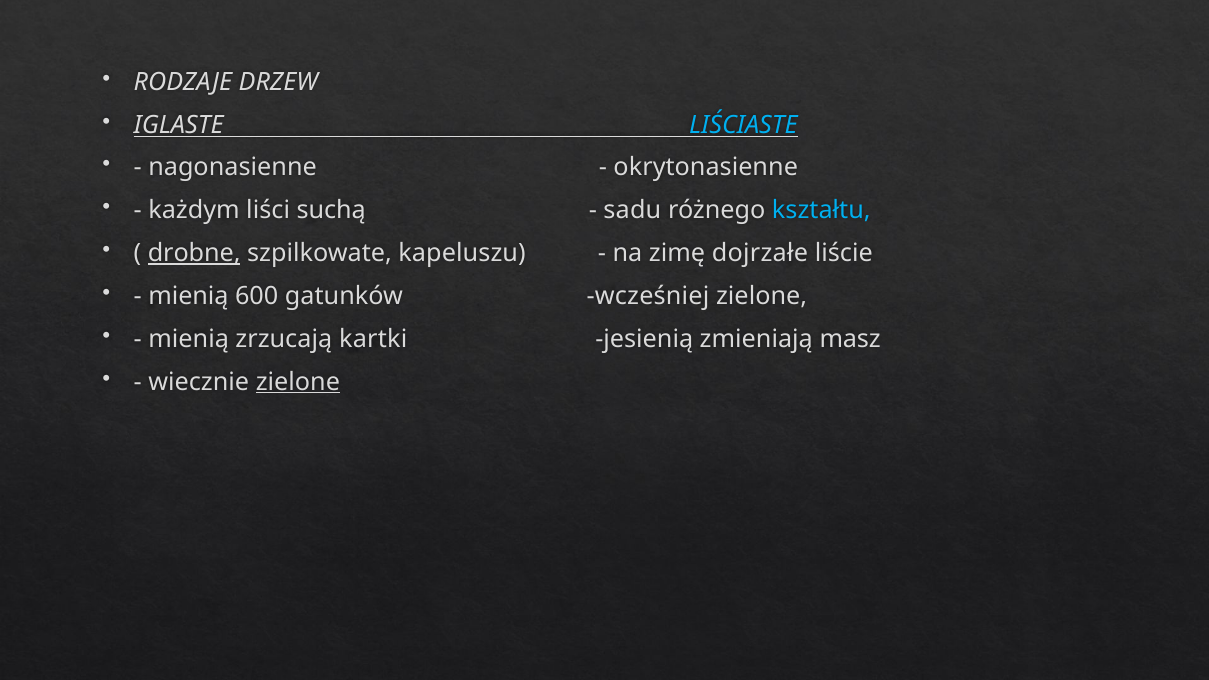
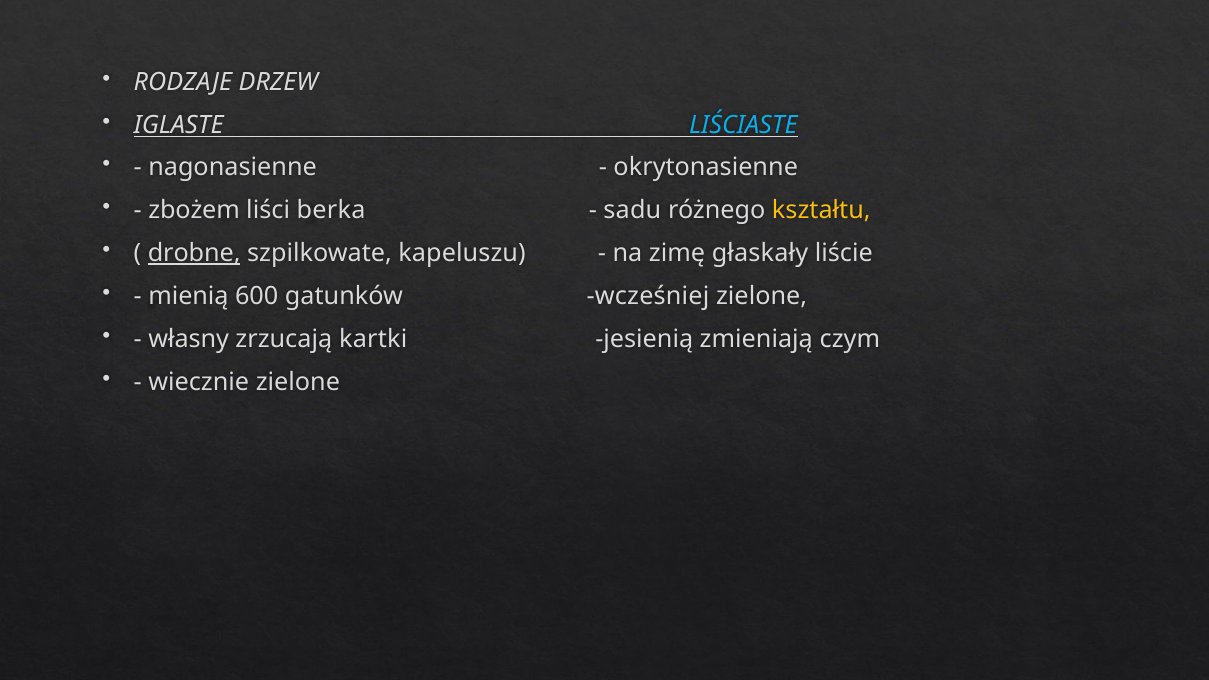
każdym: każdym -> zbożem
suchą: suchą -> berka
kształtu colour: light blue -> yellow
dojrzałe: dojrzałe -> głaskały
mienią at (189, 339): mienią -> własny
masz: masz -> czym
zielone at (298, 382) underline: present -> none
